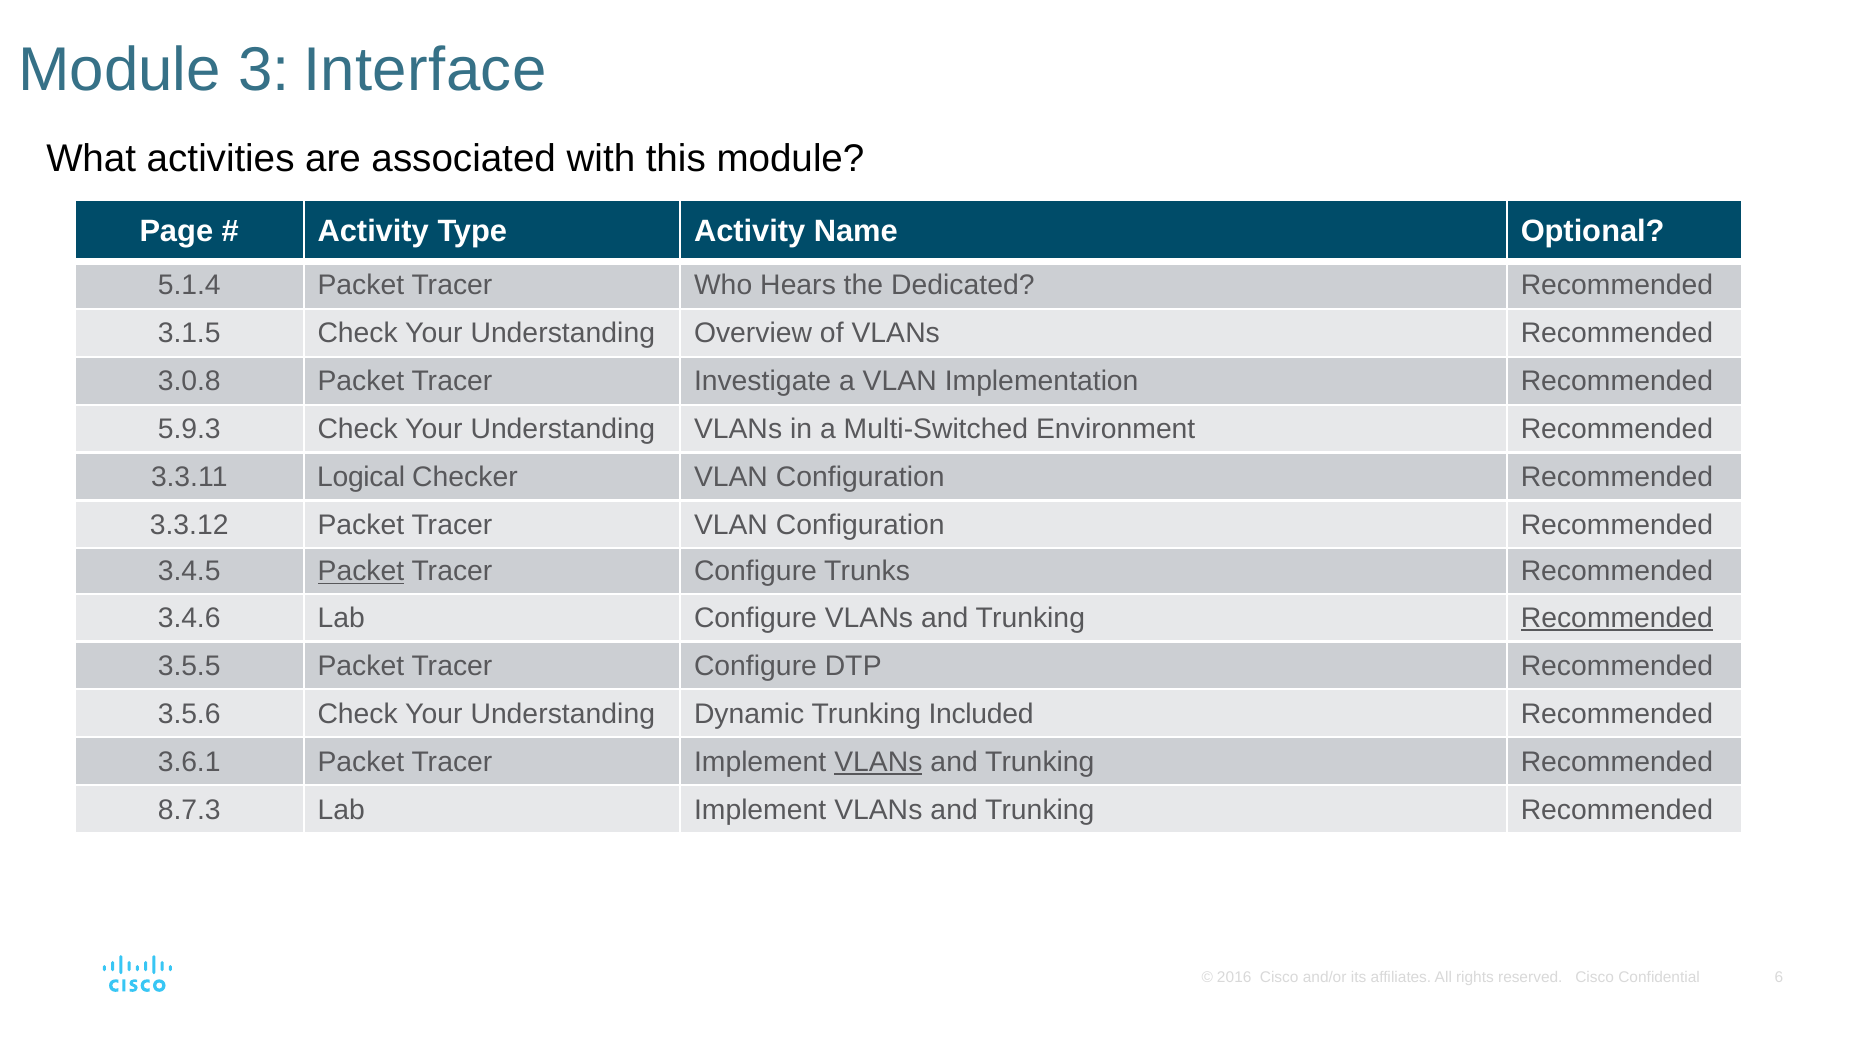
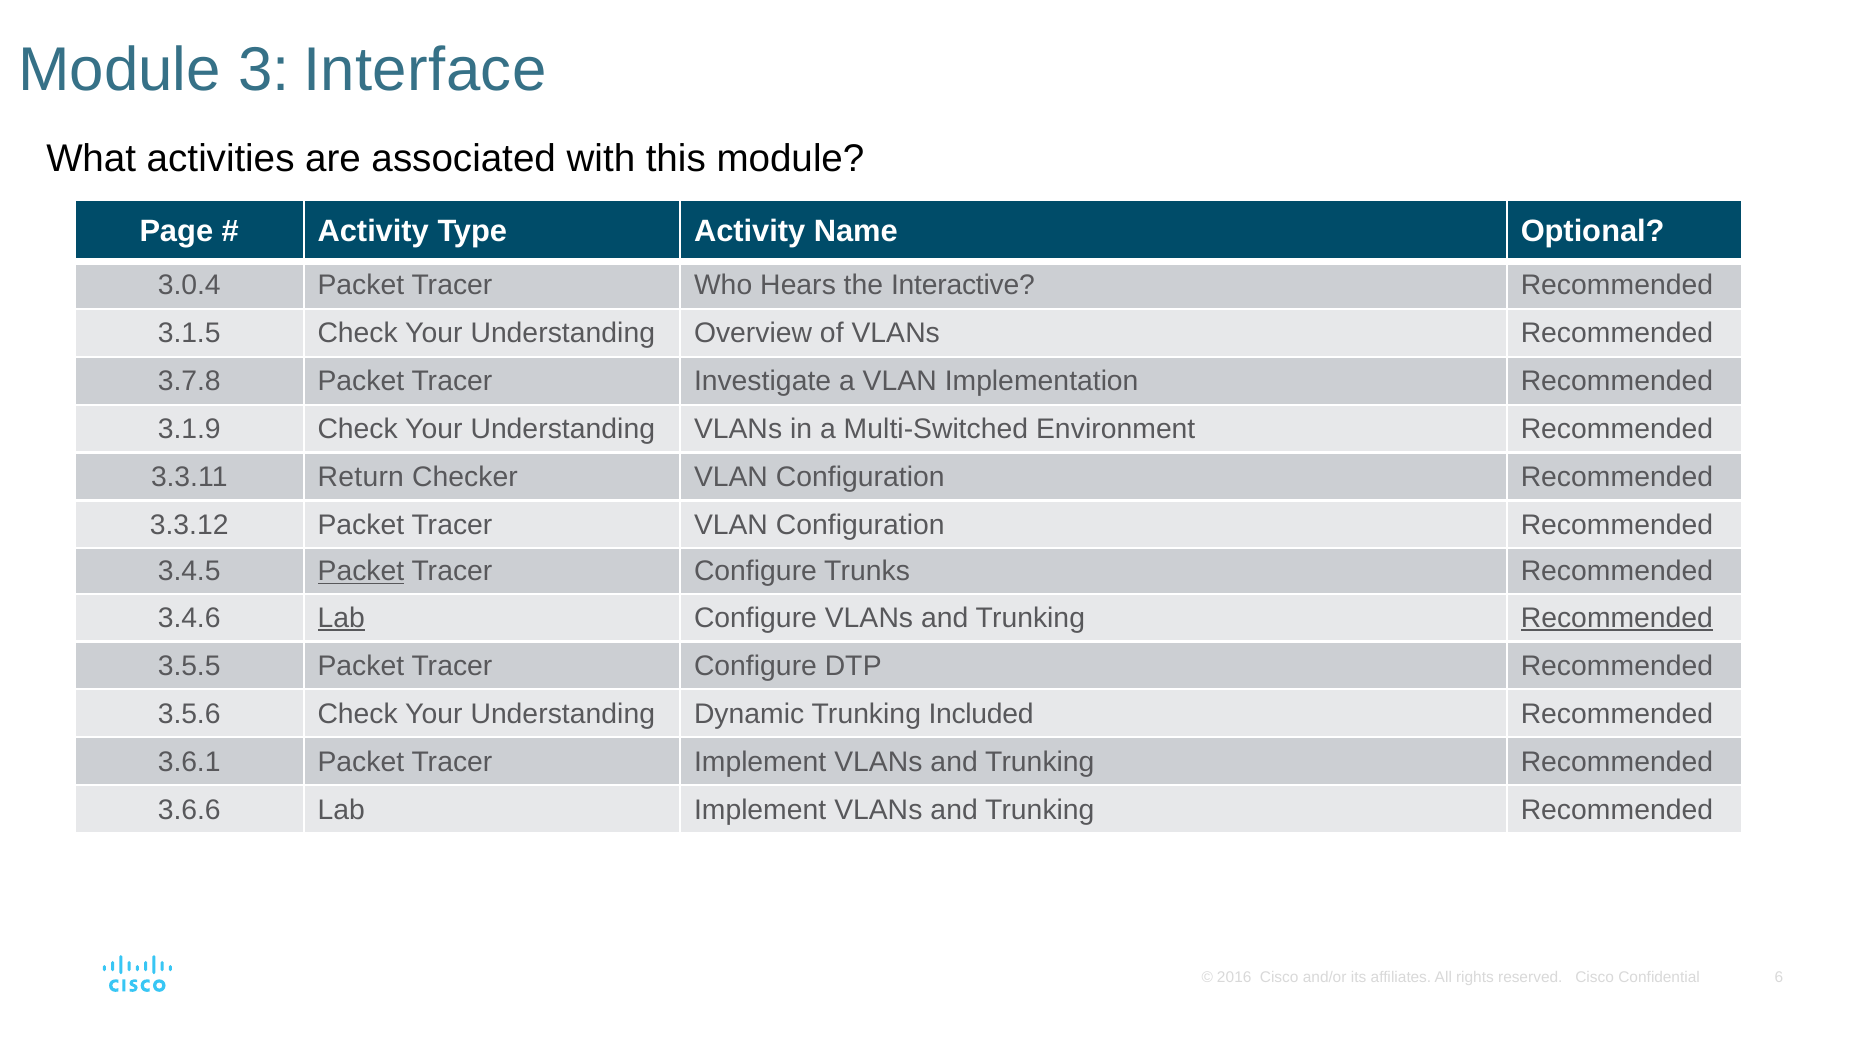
5.1.4: 5.1.4 -> 3.0.4
Dedicated: Dedicated -> Interactive
3.0.8: 3.0.8 -> 3.7.8
5.9.3: 5.9.3 -> 3.1.9
Logical: Logical -> Return
Lab at (341, 618) underline: none -> present
VLANs at (878, 762) underline: present -> none
8.7.3: 8.7.3 -> 3.6.6
